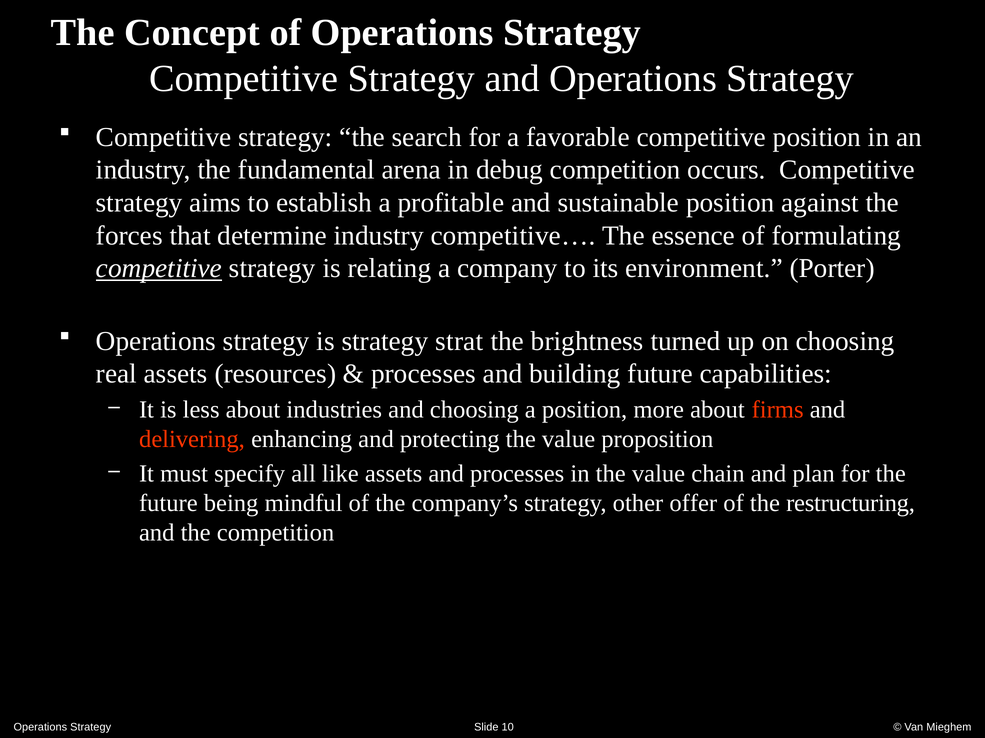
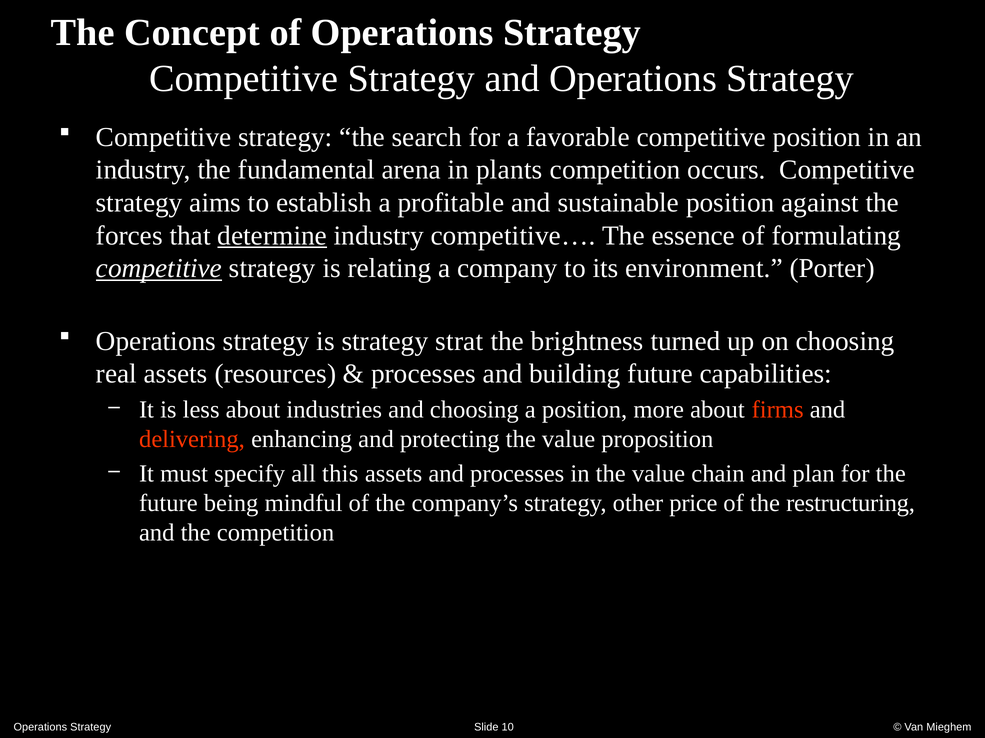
debug: debug -> plants
determine underline: none -> present
like: like -> this
offer: offer -> price
